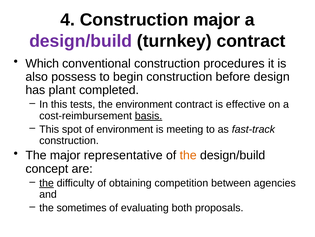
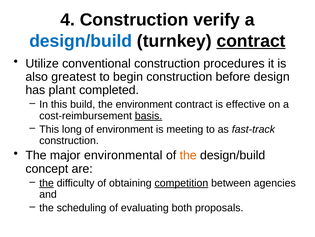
Construction major: major -> verify
design/build at (81, 41) colour: purple -> blue
contract at (251, 41) underline: none -> present
Which: Which -> Utilize
possess: possess -> greatest
tests: tests -> build
spot: spot -> long
representative: representative -> environmental
competition underline: none -> present
sometimes: sometimes -> scheduling
